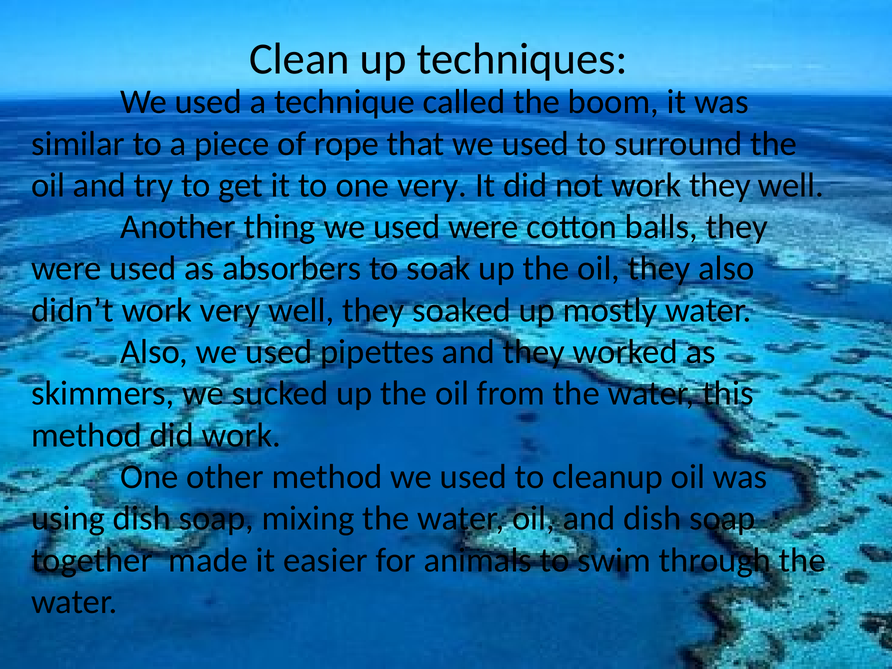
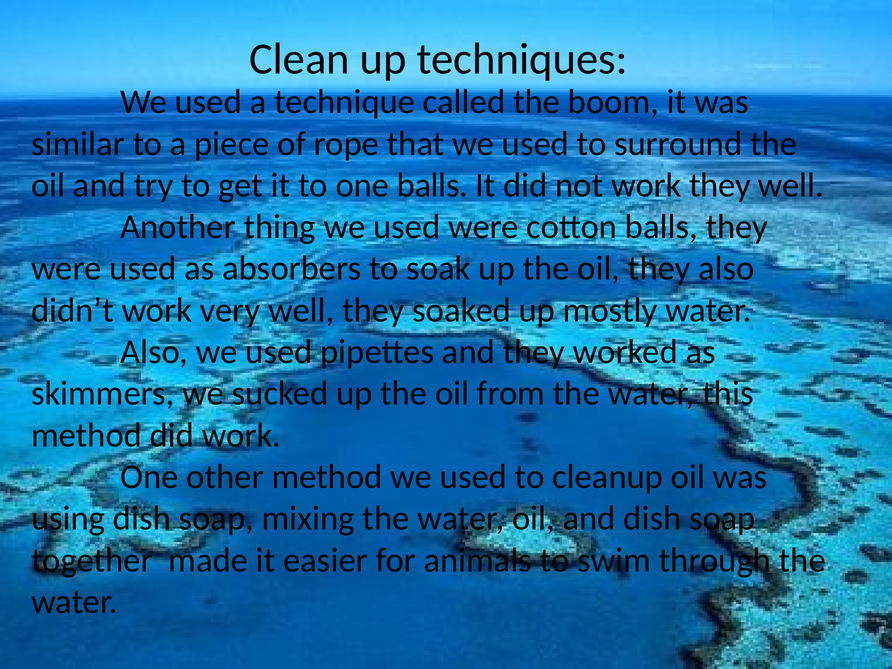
one very: very -> balls
